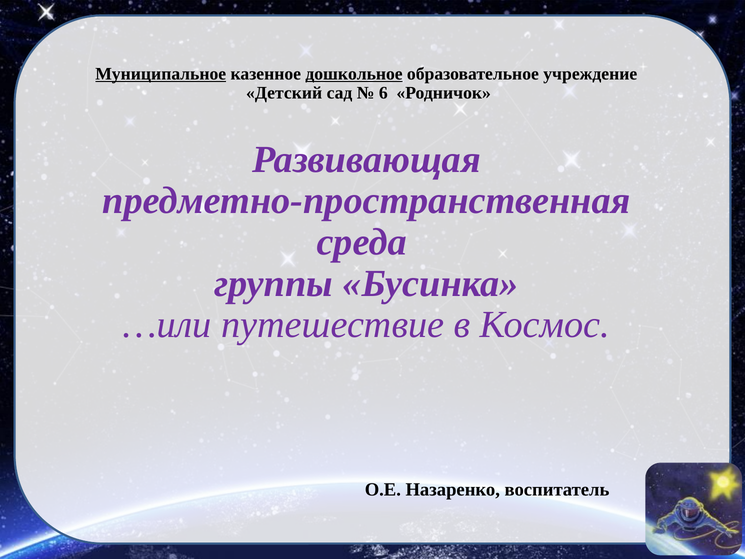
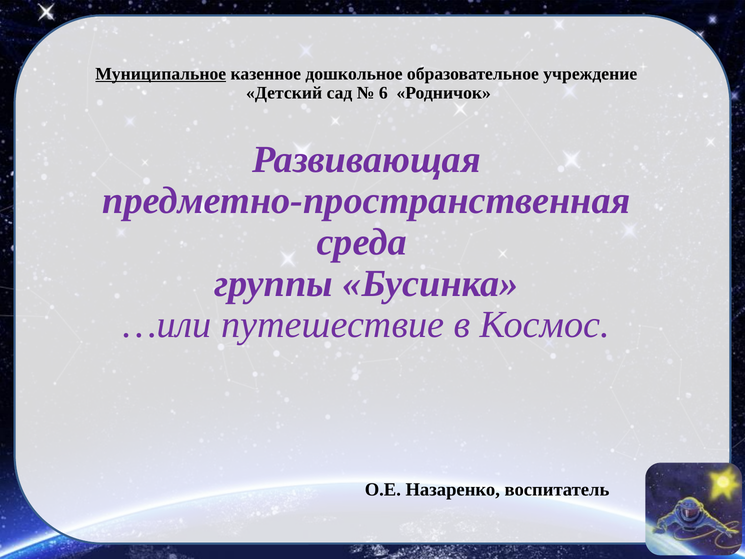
дошкольное underline: present -> none
